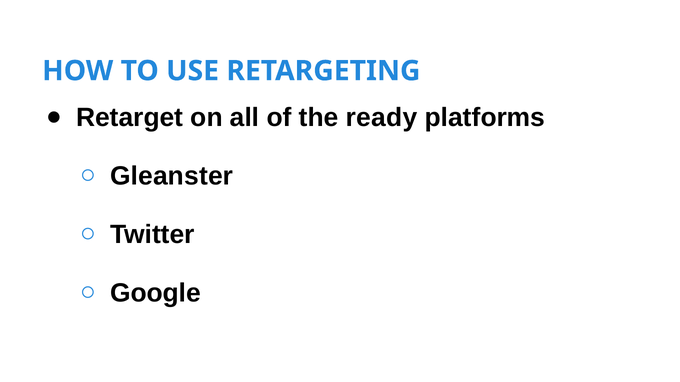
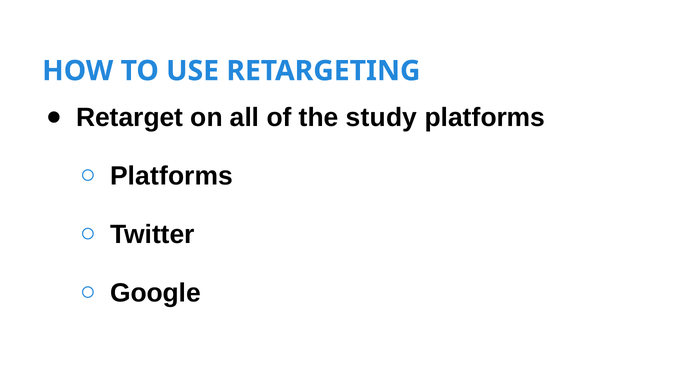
ready: ready -> study
Gleanster at (172, 176): Gleanster -> Platforms
